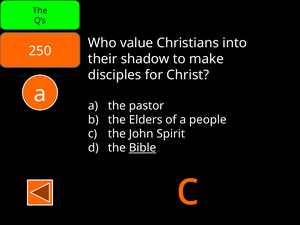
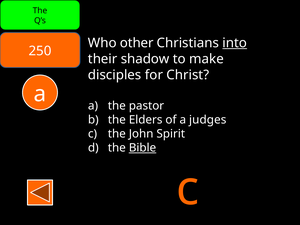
value: value -> other
into underline: none -> present
people: people -> judges
